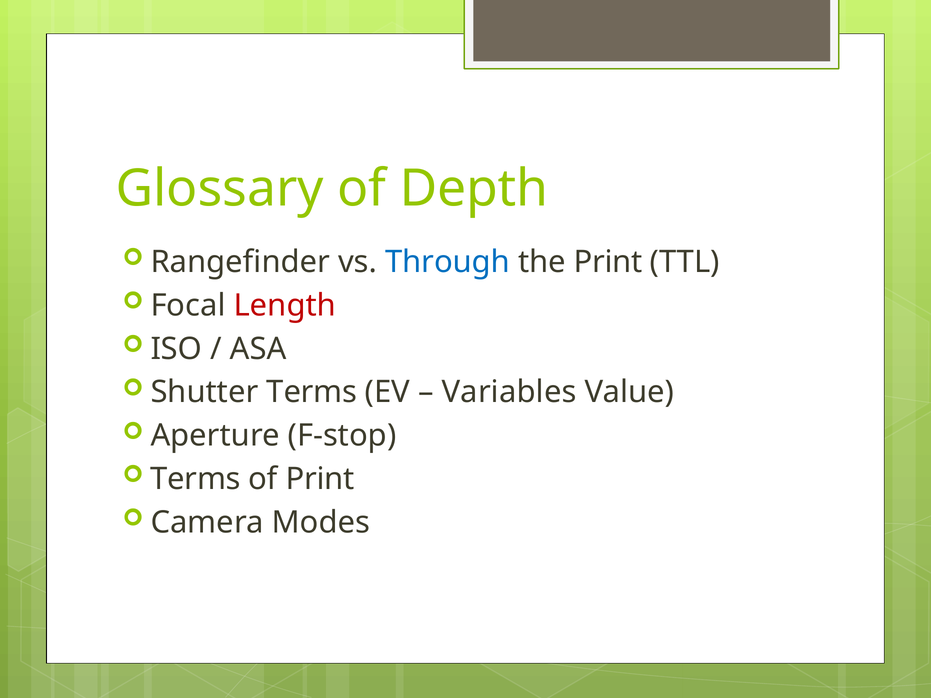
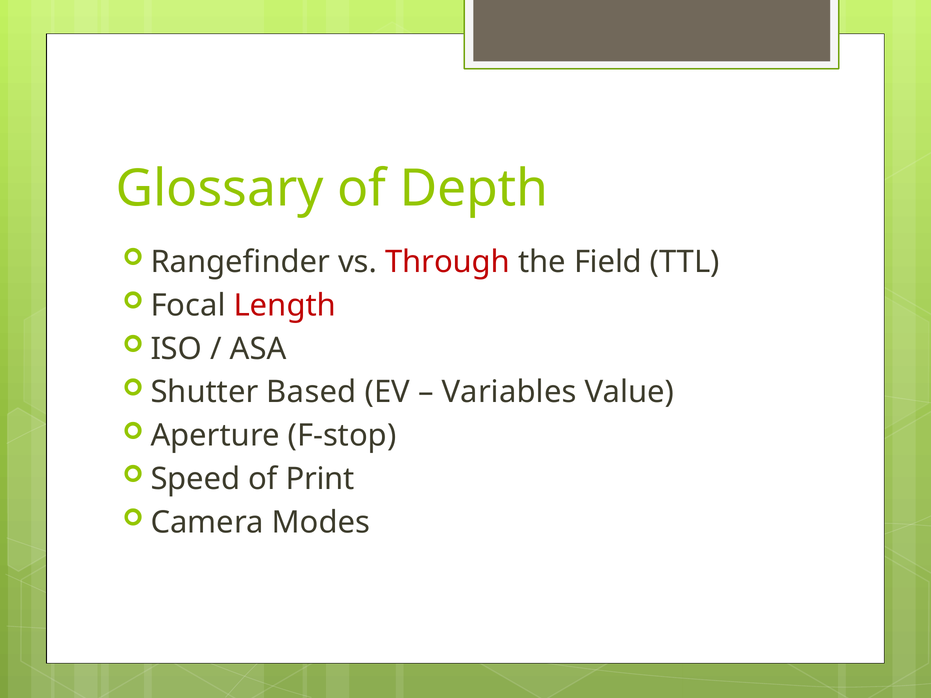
Through colour: blue -> red
the Print: Print -> Field
Shutter Terms: Terms -> Based
Terms at (195, 479): Terms -> Speed
